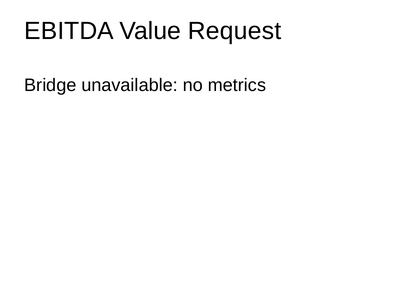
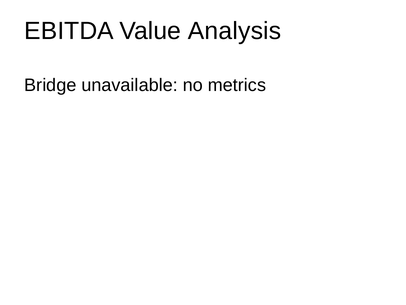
Request: Request -> Analysis
